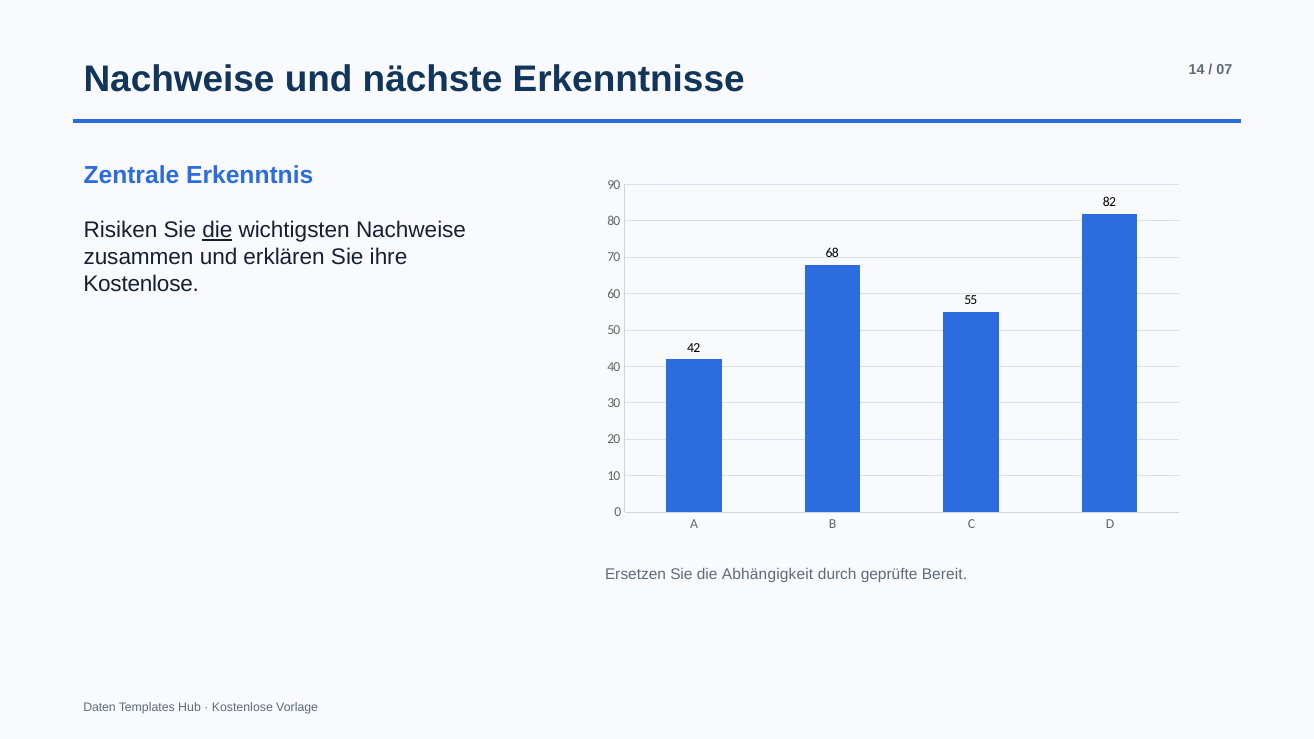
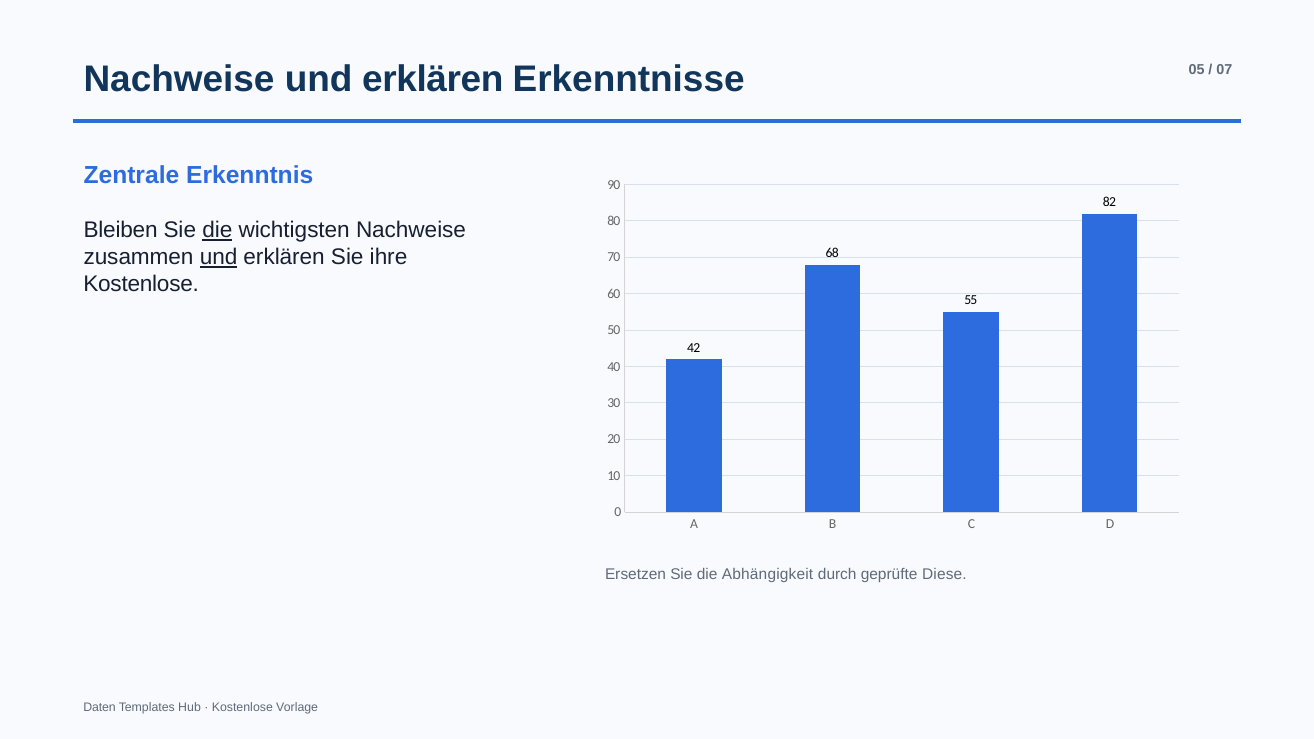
Nachweise und nächste: nächste -> erklären
14: 14 -> 05
Risiken: Risiken -> Bleiben
und at (219, 258) underline: none -> present
Bereit: Bereit -> Diese
